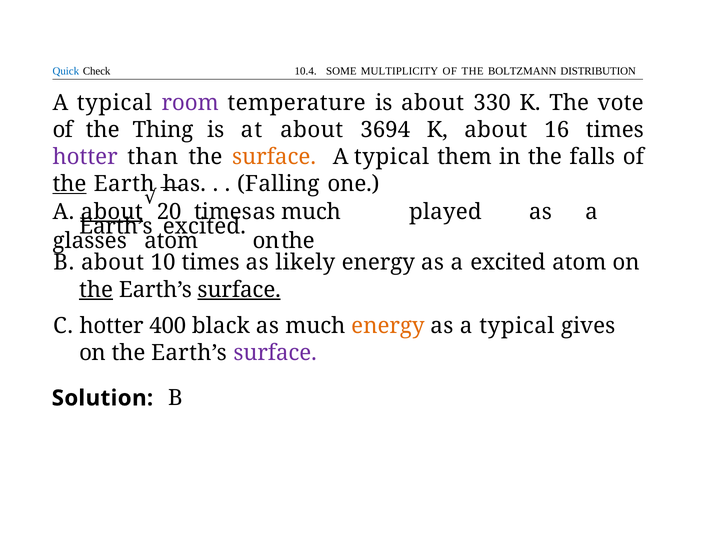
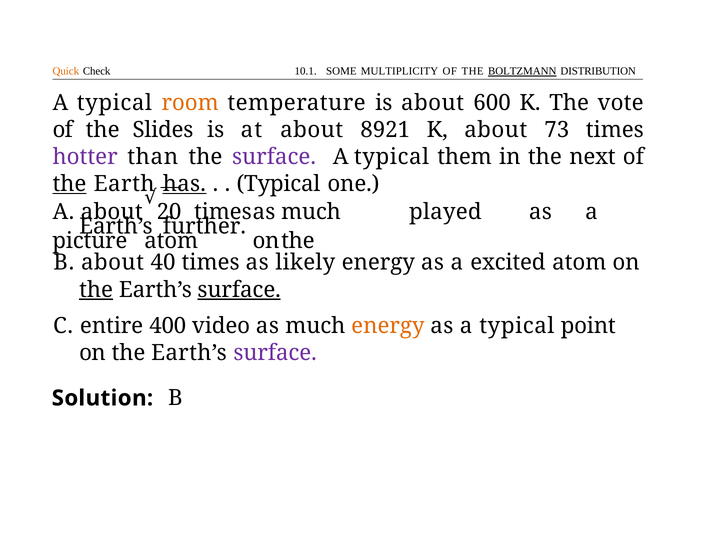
Quick colour: blue -> orange
10.4: 10.4 -> 10.1
BOLTZMANN underline: none -> present
room colour: purple -> orange
330: 330 -> 600
Thing: Thing -> Slides
3694: 3694 -> 8921
16: 16 -> 73
surface at (274, 157) colour: orange -> purple
falls: falls -> next
has underline: none -> present
Falling at (278, 184): Falling -> Typical
about at (112, 212) underline: present -> none
Earth’s excited: excited -> further
glasses: glasses -> picture
10: 10 -> 40
C hotter: hotter -> entire
black: black -> video
gives: gives -> point
